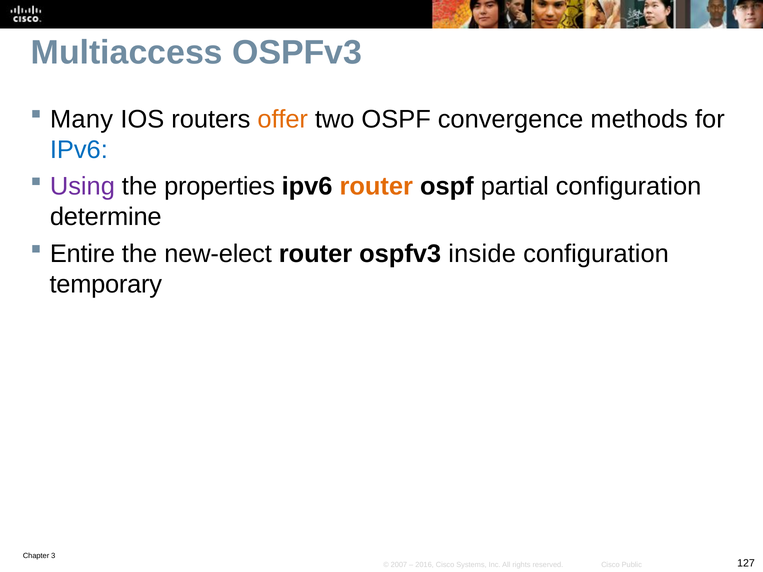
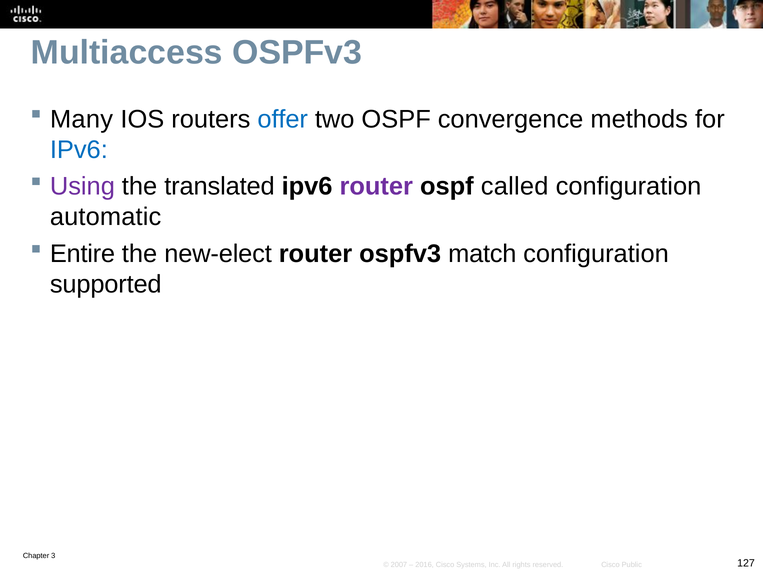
offer colour: orange -> blue
properties: properties -> translated
router at (376, 187) colour: orange -> purple
partial: partial -> called
determine: determine -> automatic
inside: inside -> match
temporary: temporary -> supported
